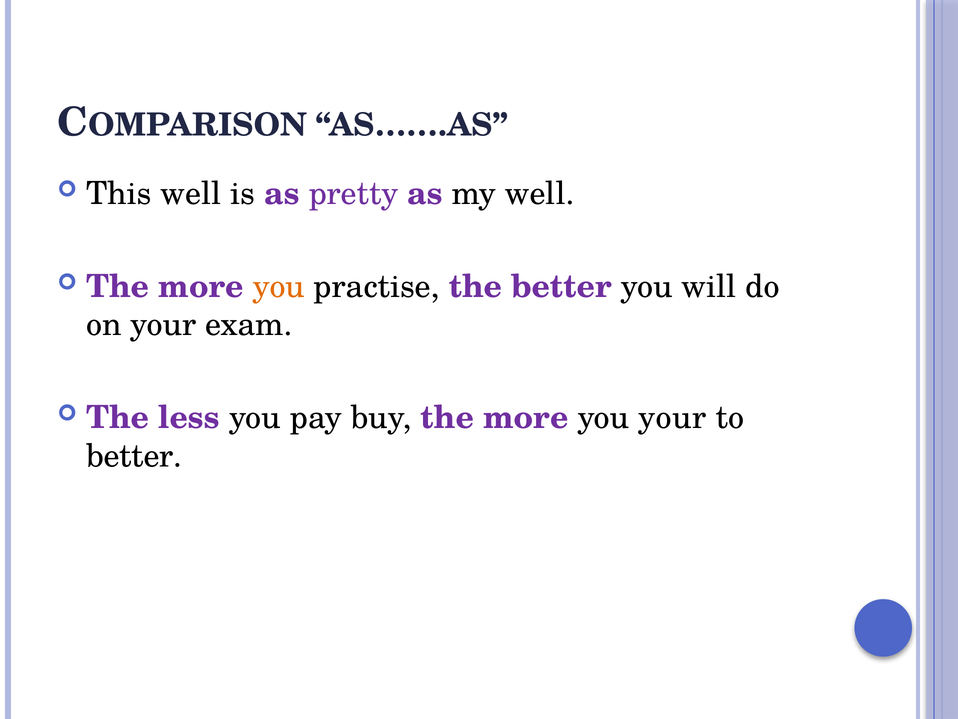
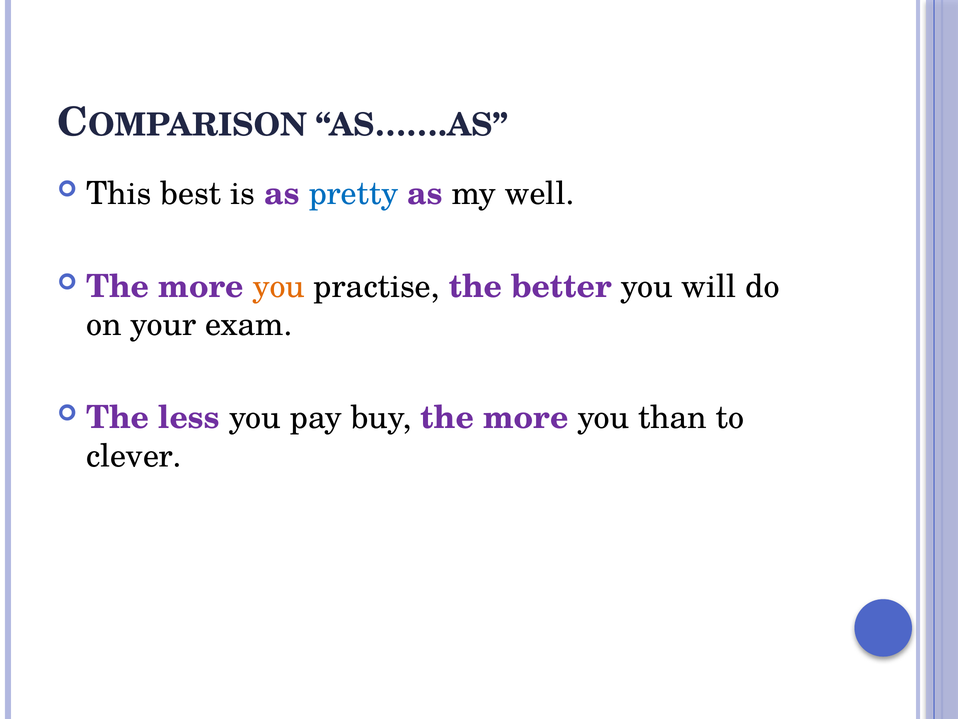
This well: well -> best
pretty colour: purple -> blue
you your: your -> than
better at (134, 456): better -> clever
